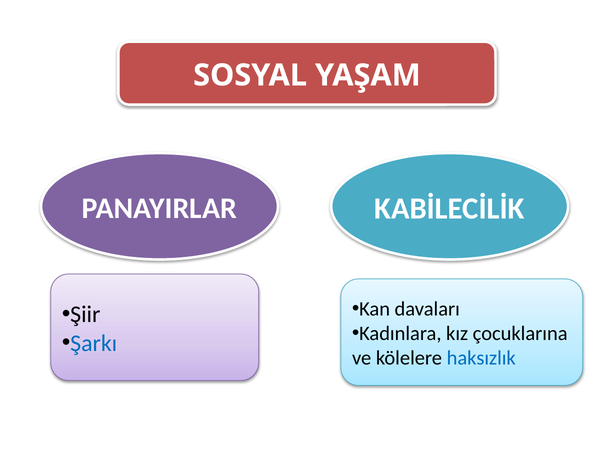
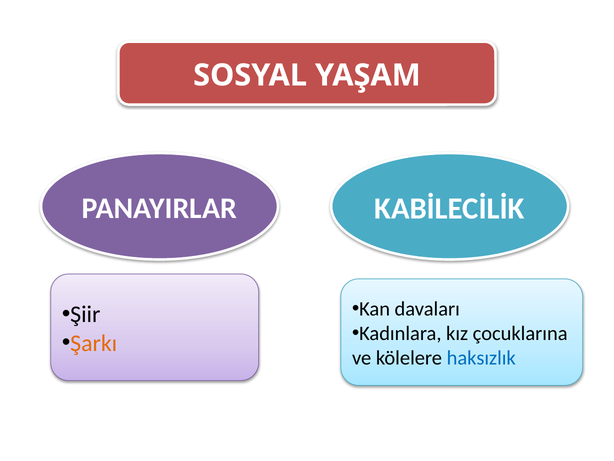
Şarkı colour: blue -> orange
